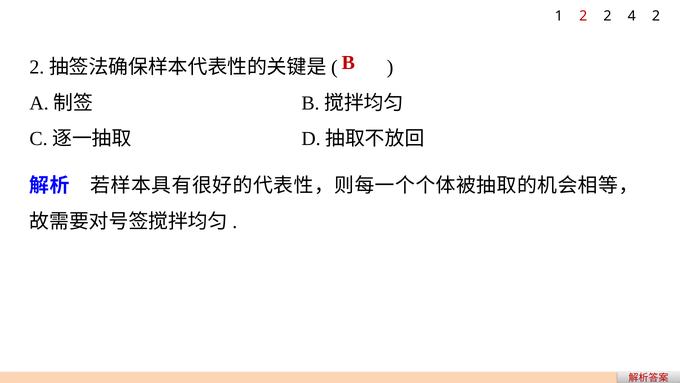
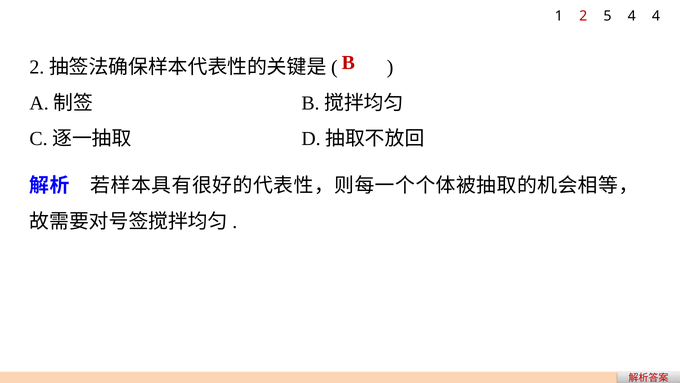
1 2 2: 2 -> 5
4 2: 2 -> 4
